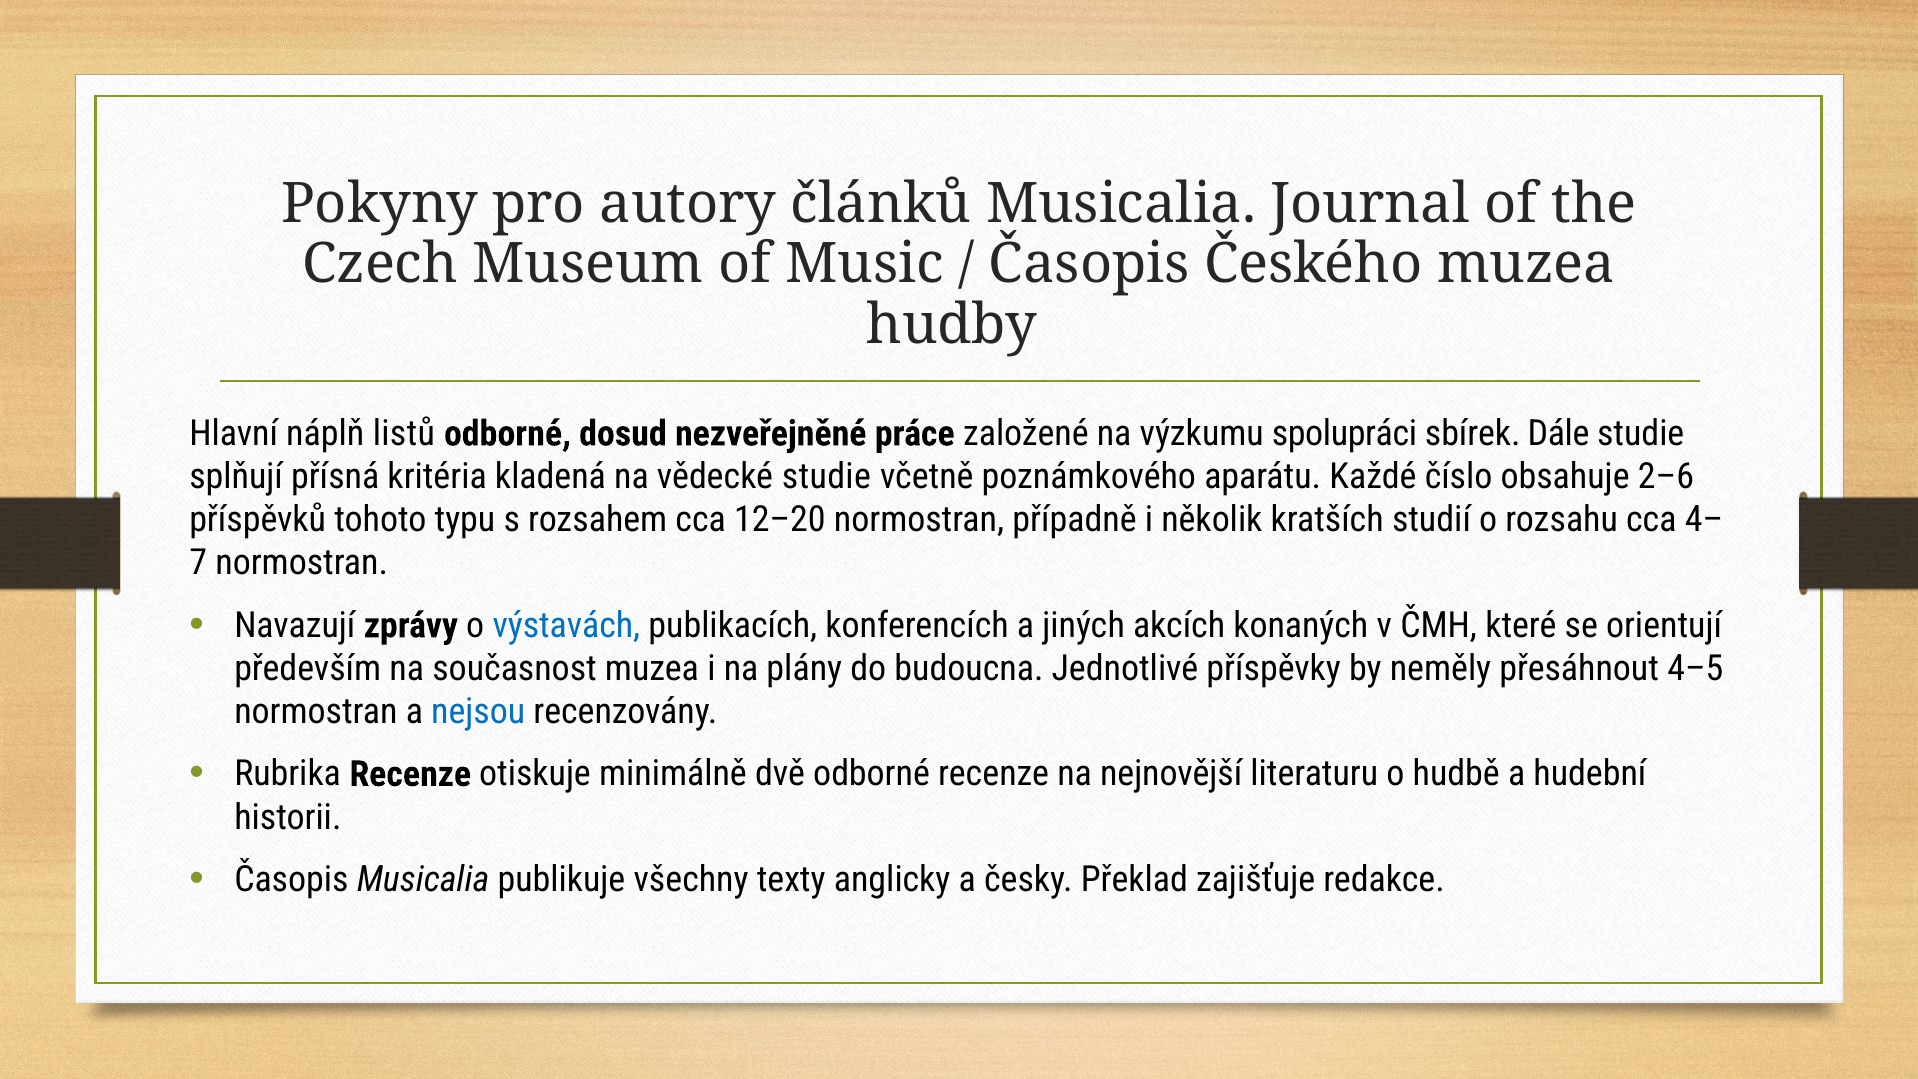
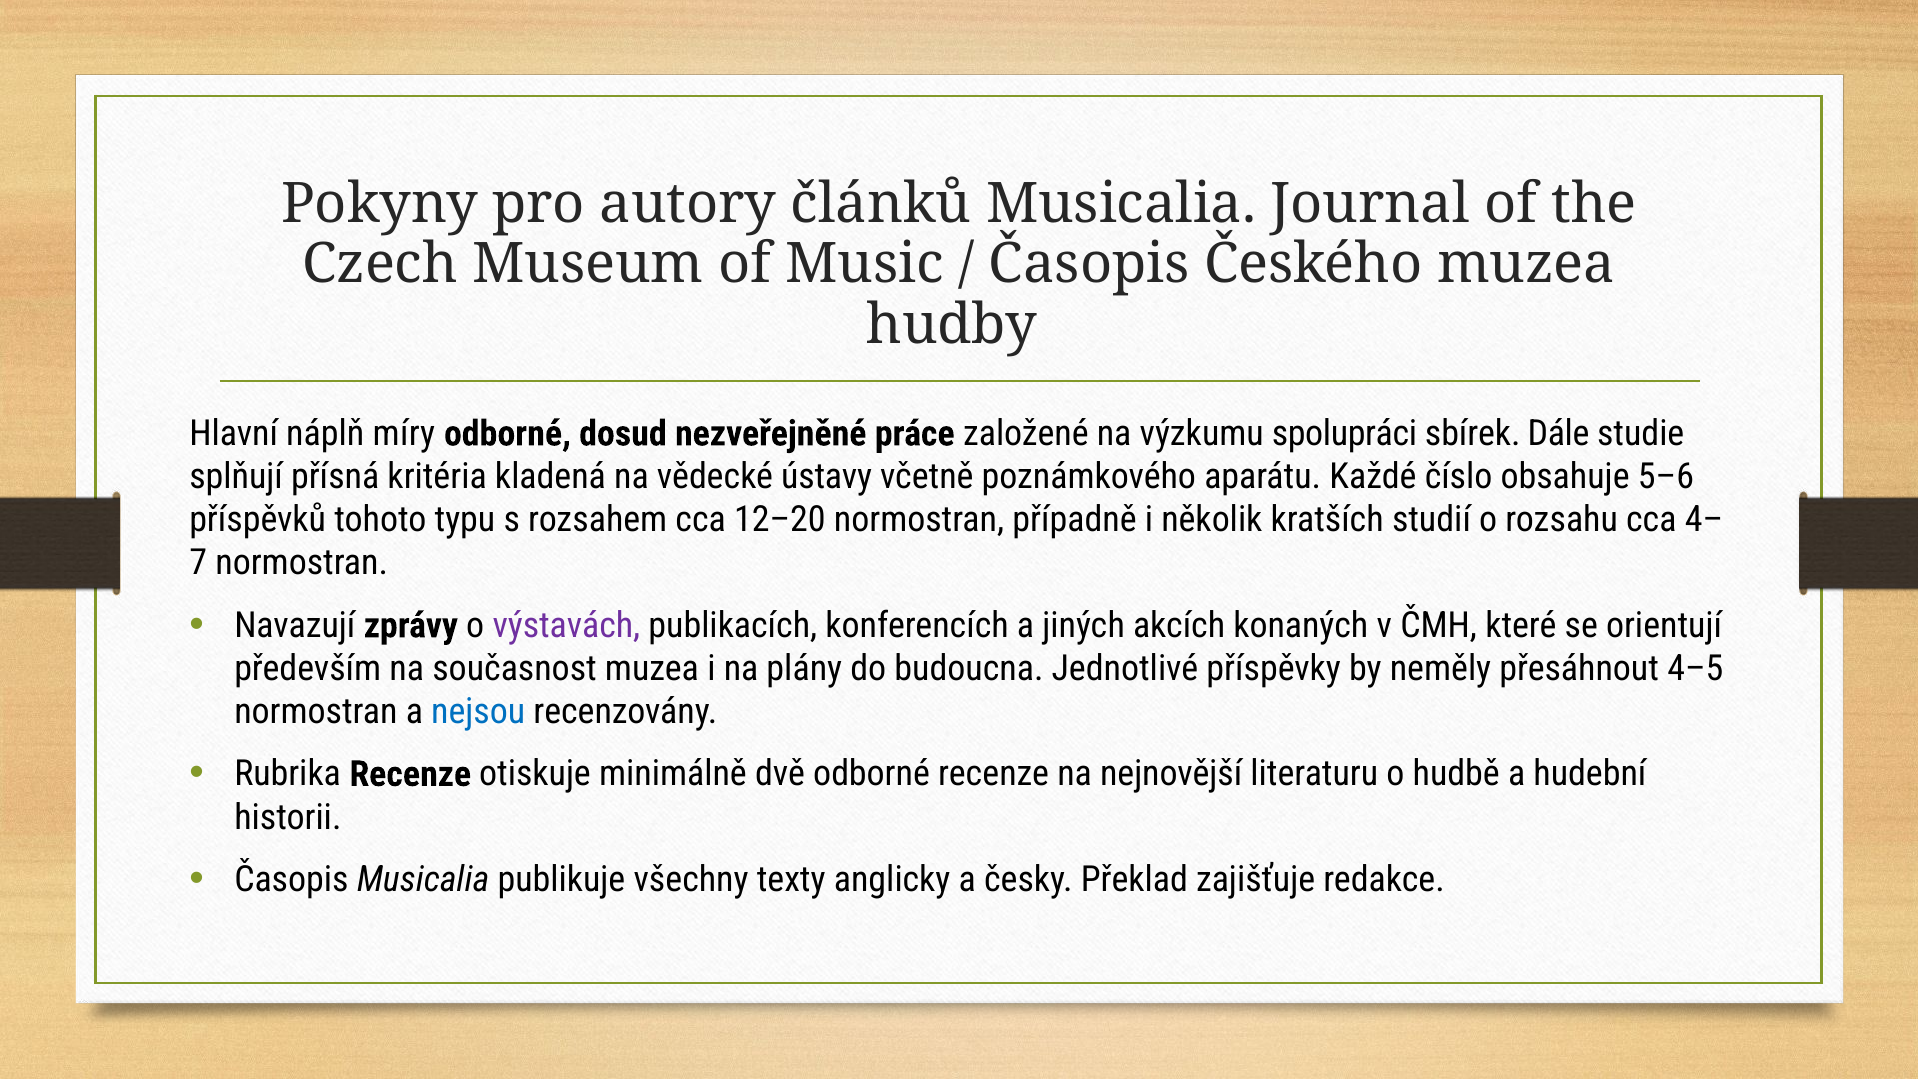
listů: listů -> míry
vědecké studie: studie -> ústavy
2–6: 2–6 -> 5–6
výstavách colour: blue -> purple
